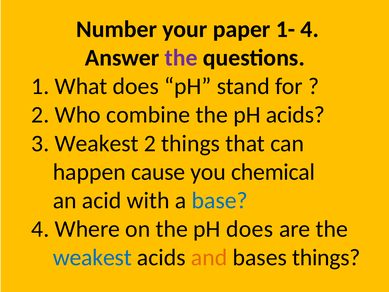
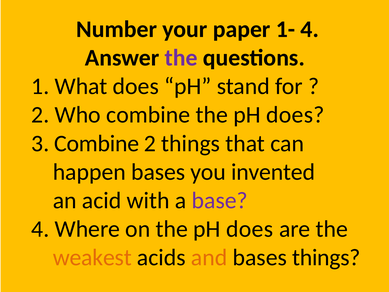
acids at (295, 115): acids -> does
3 Weakest: Weakest -> Combine
happen cause: cause -> bases
chemical: chemical -> invented
base colour: blue -> purple
weakest at (92, 257) colour: blue -> orange
